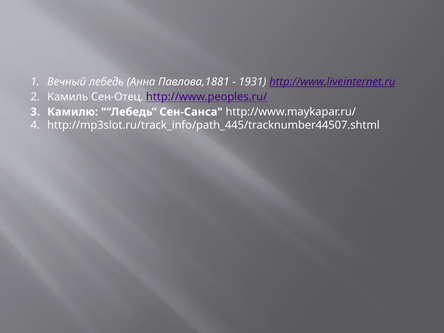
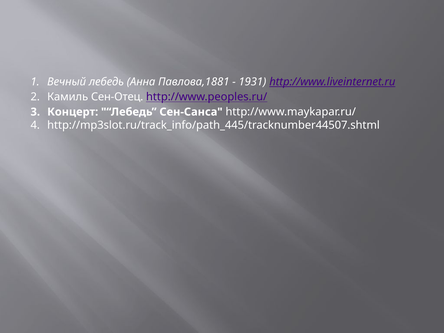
Камилю: Камилю -> Концерт
